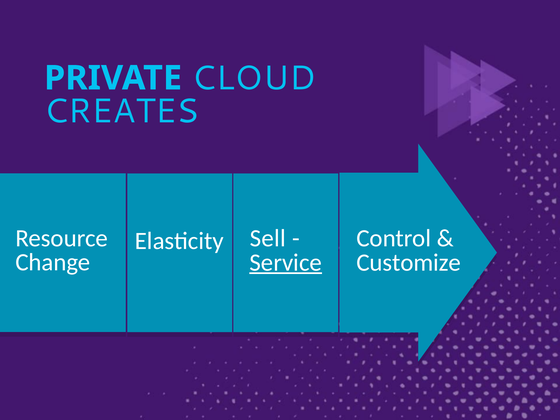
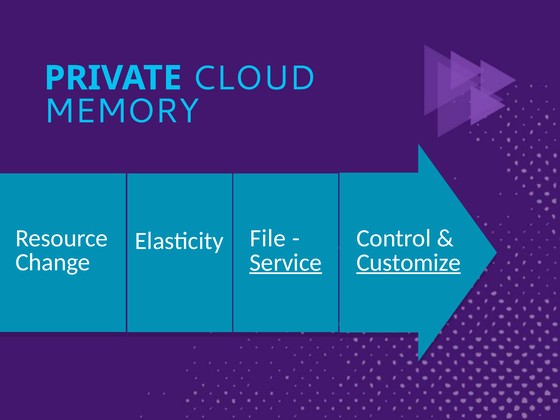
CREATES: CREATES -> MEMORY
Sell: Sell -> File
Customize underline: none -> present
